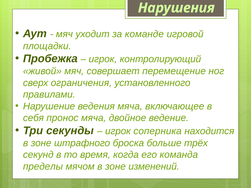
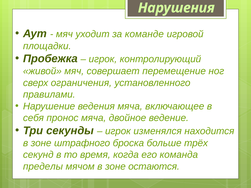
соперника: соперника -> изменялся
изменений: изменений -> остаются
